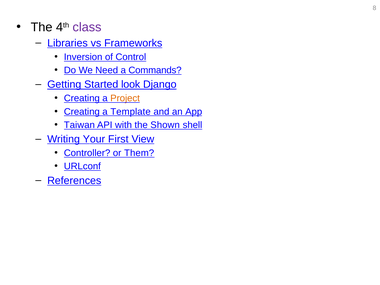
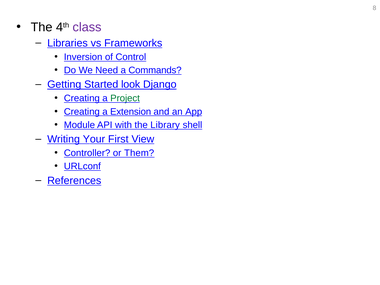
Project colour: orange -> green
Template: Template -> Extension
Taiwan: Taiwan -> Module
Shown: Shown -> Library
